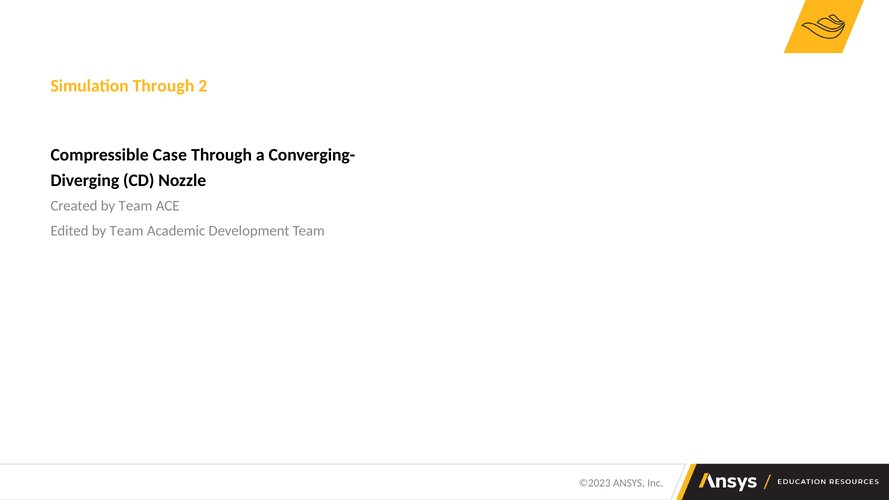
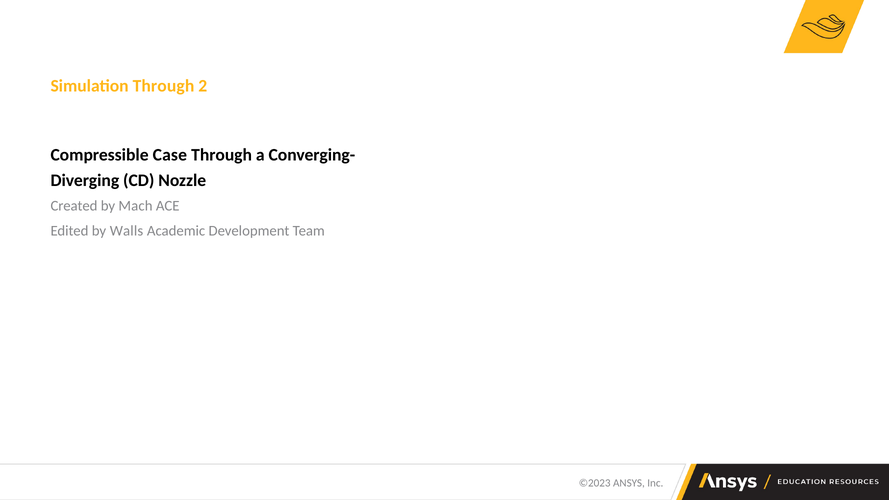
Created by Team: Team -> Mach
Edited by Team: Team -> Walls
